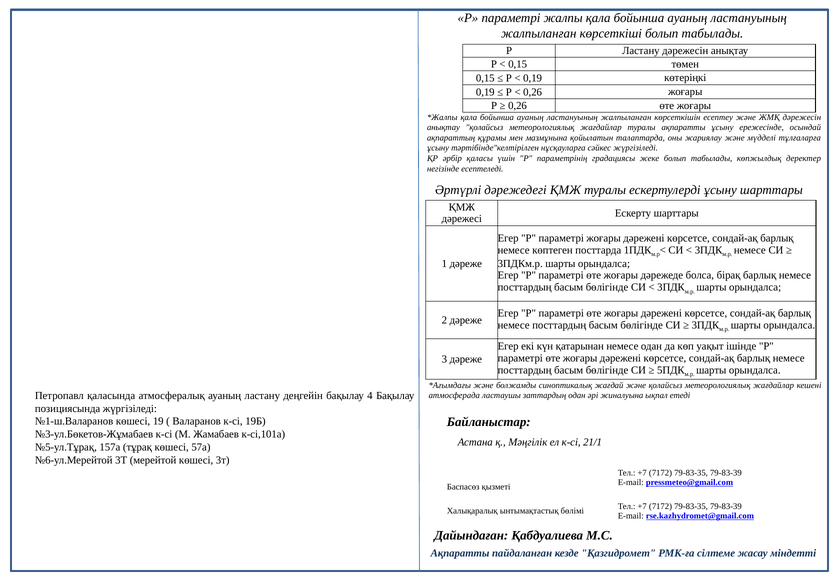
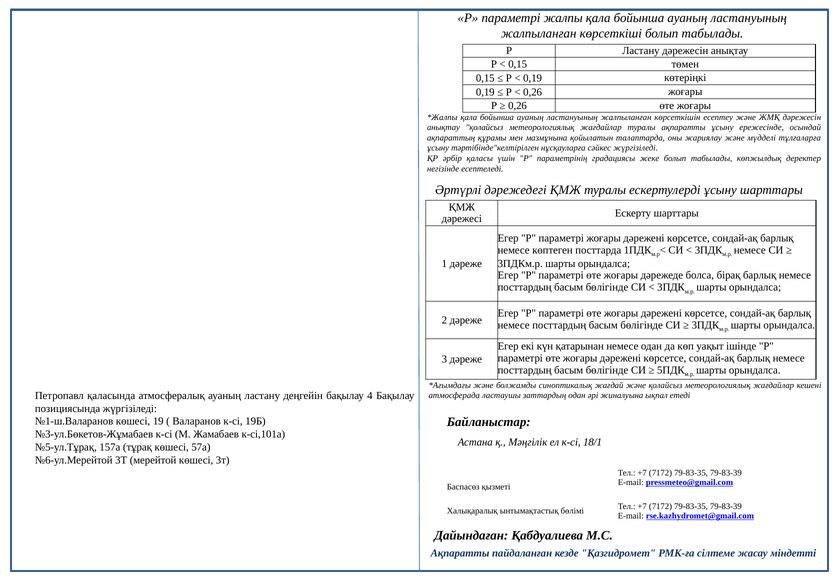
21/1: 21/1 -> 18/1
